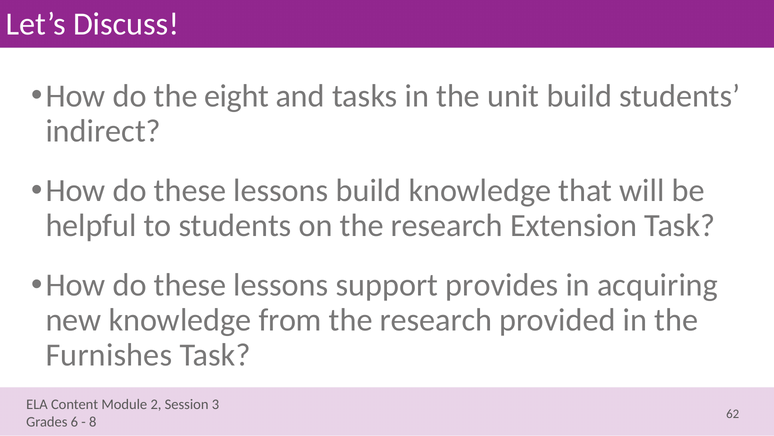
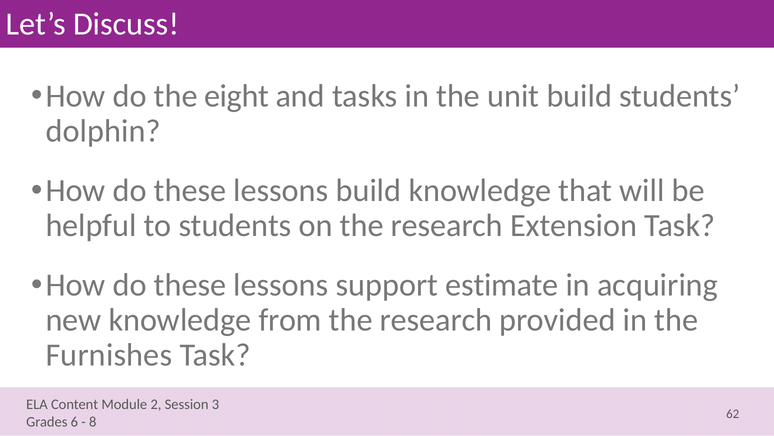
indirect: indirect -> dolphin
provides: provides -> estimate
